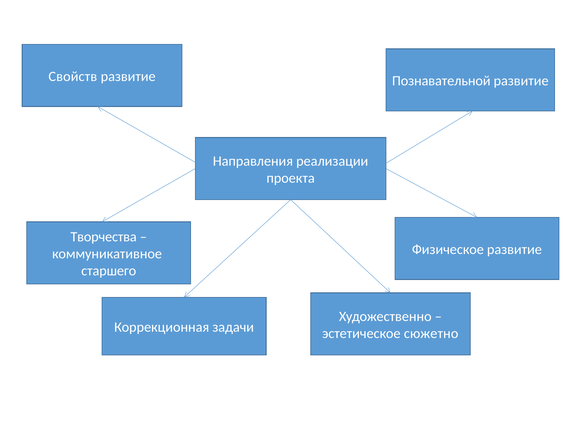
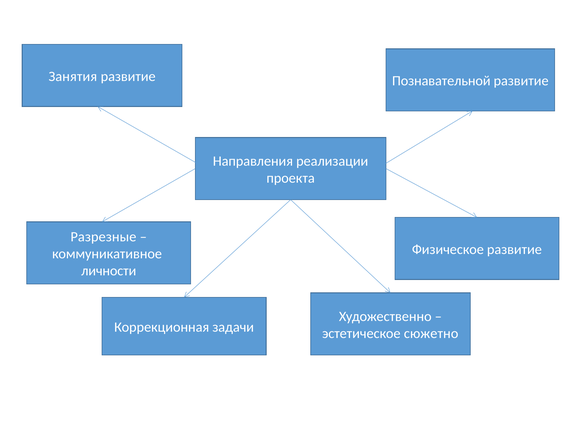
Свойств: Свойств -> Занятия
Творчества: Творчества -> Разрезные
старшего: старшего -> личности
